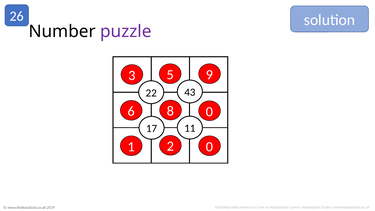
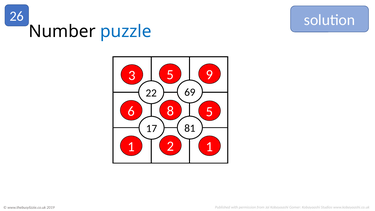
puzzle colour: purple -> blue
43: 43 -> 69
6 0: 0 -> 5
11: 11 -> 81
1 0: 0 -> 1
